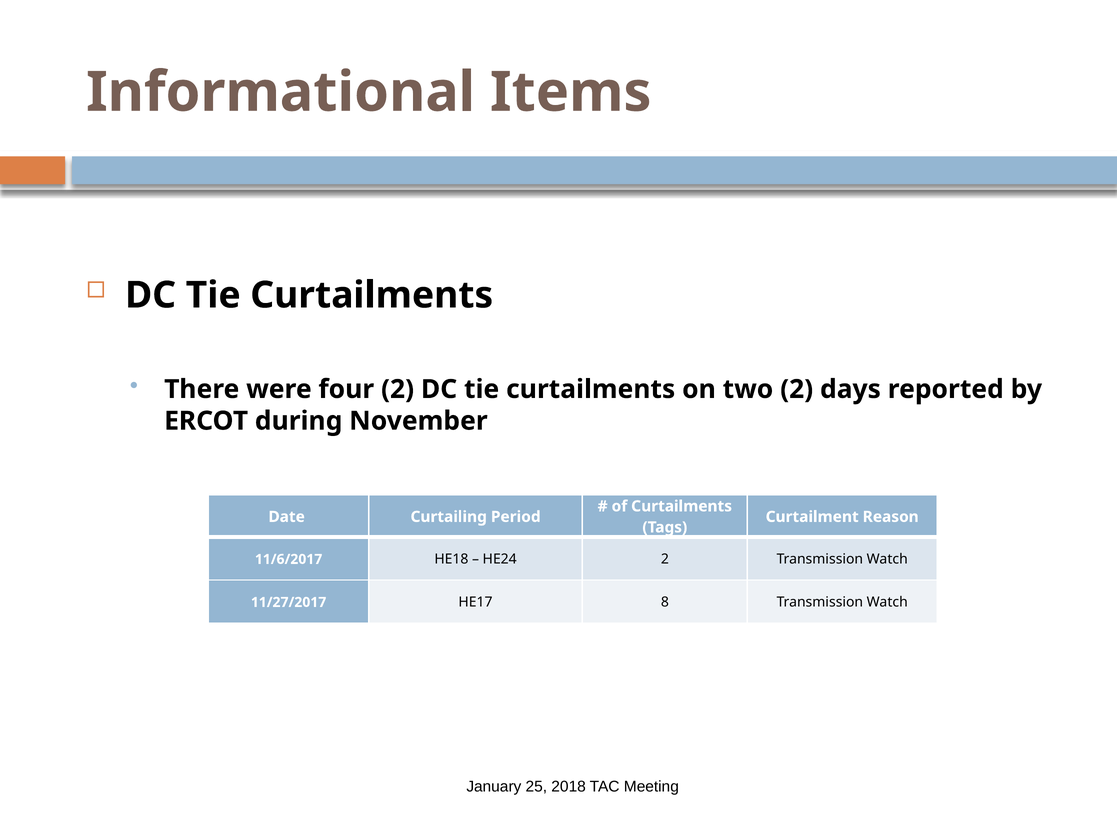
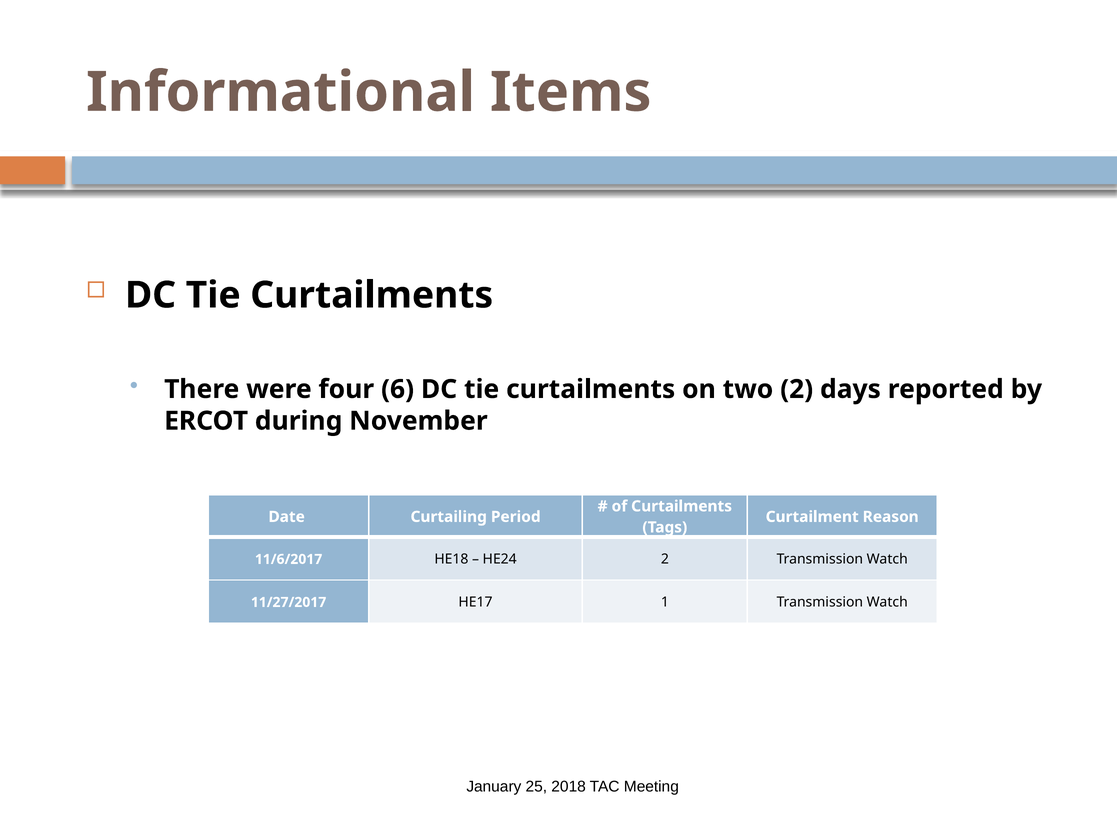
four 2: 2 -> 6
8: 8 -> 1
